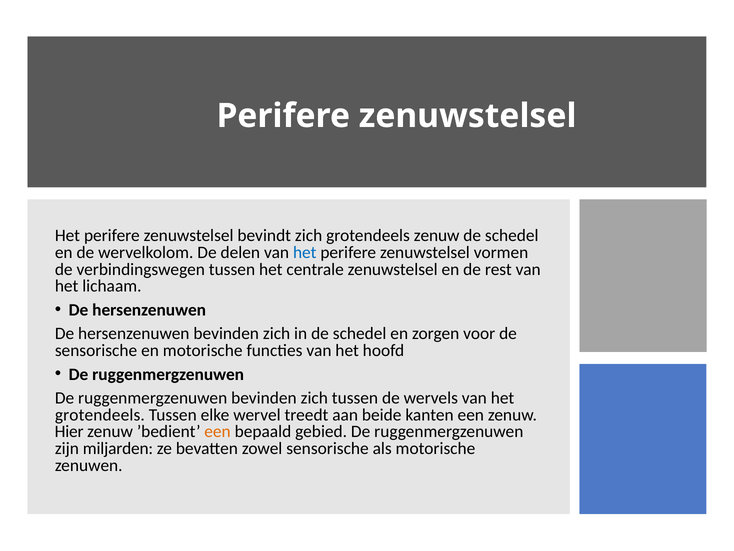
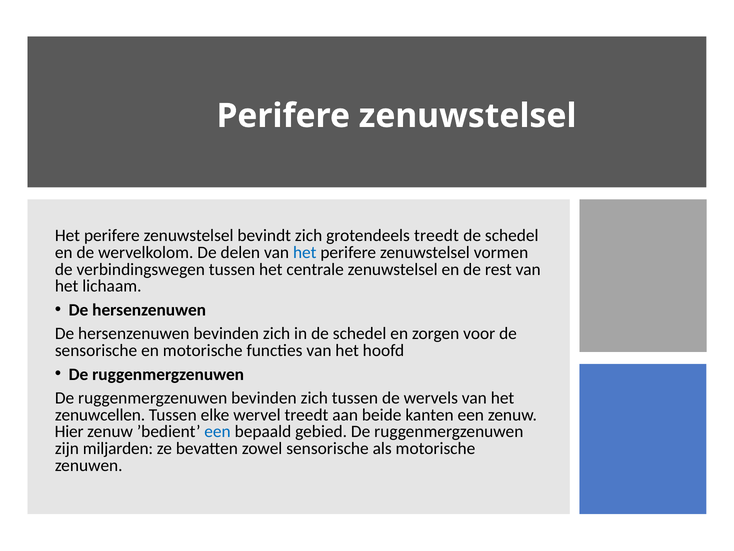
grotendeels zenuw: zenuw -> treedt
grotendeels at (100, 415): grotendeels -> zenuwcellen
een at (218, 431) colour: orange -> blue
